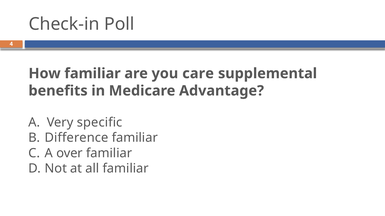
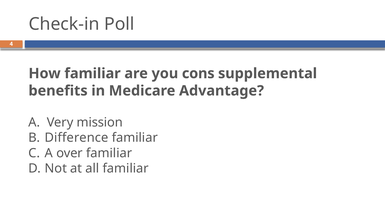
care: care -> cons
specific: specific -> mission
